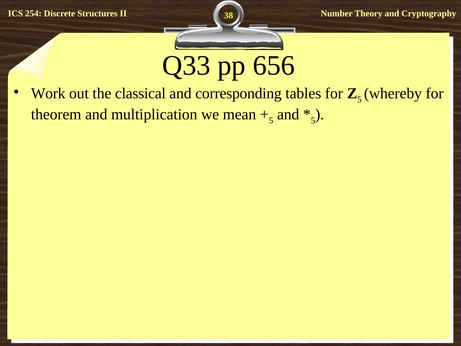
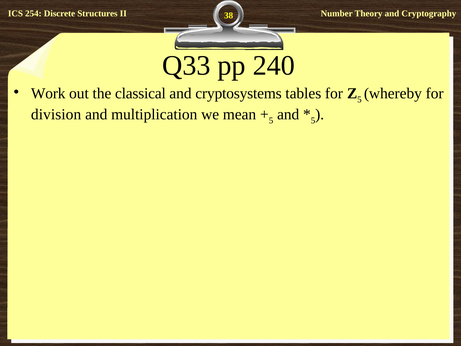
656: 656 -> 240
corresponding: corresponding -> cryptosystems
theorem: theorem -> division
